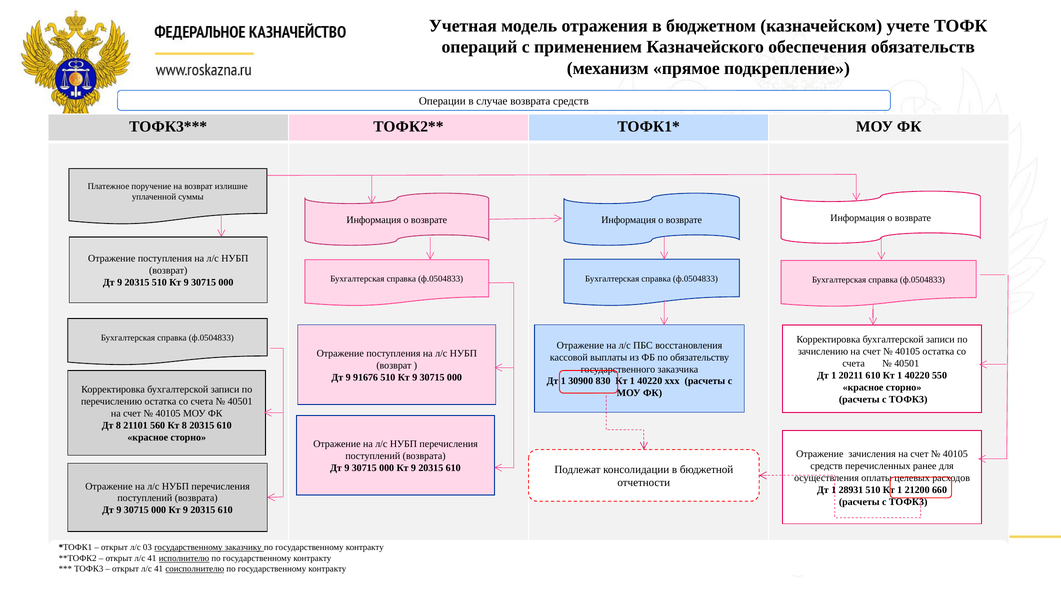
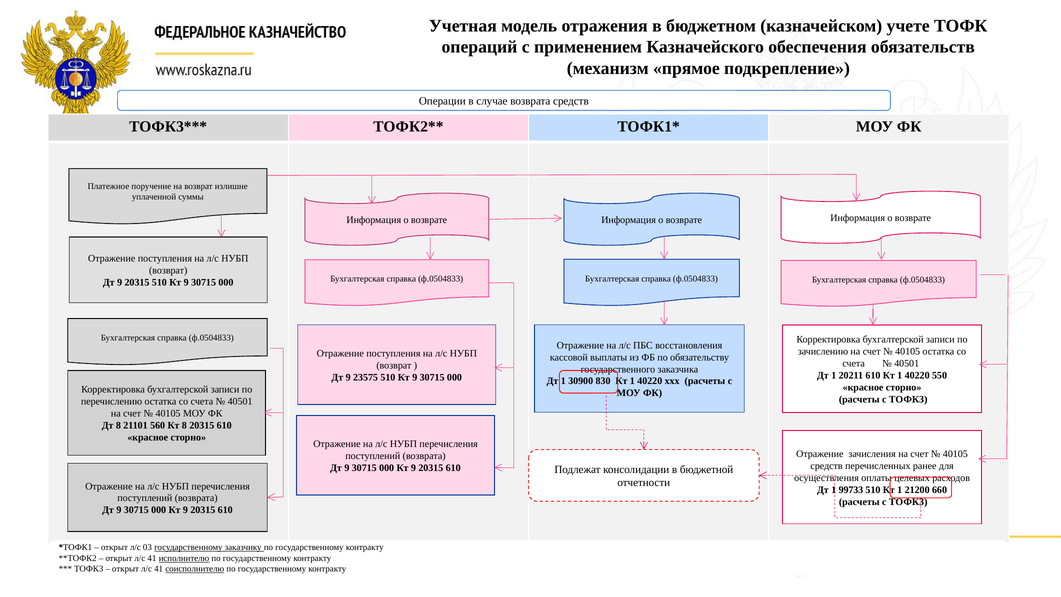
91676: 91676 -> 23575
28931: 28931 -> 99733
